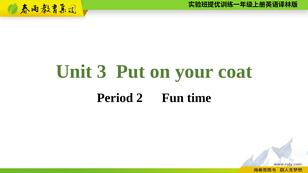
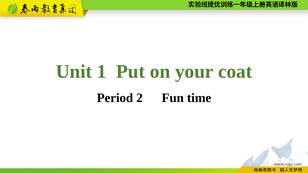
3: 3 -> 1
